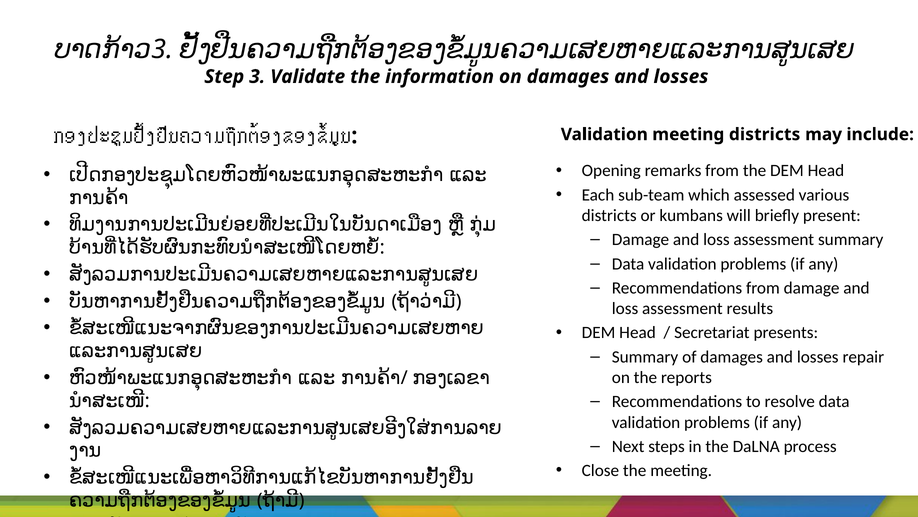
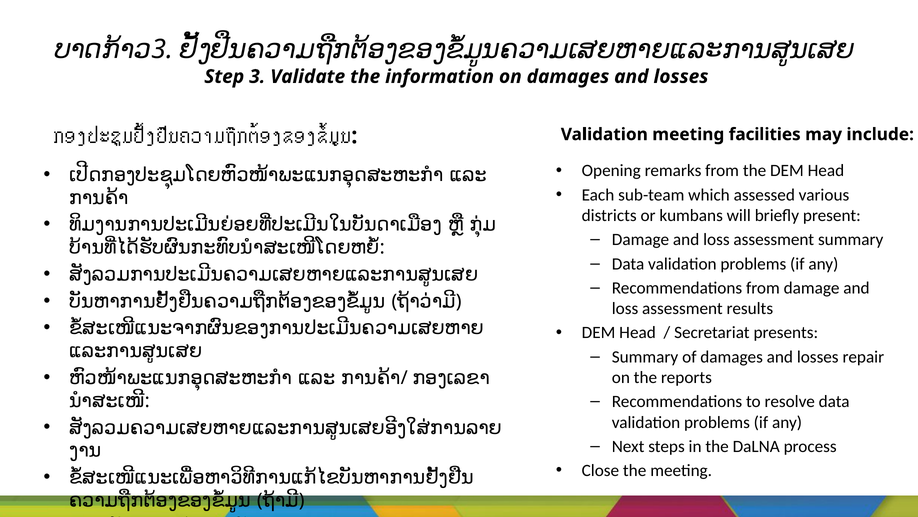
meeting districts: districts -> facilities
